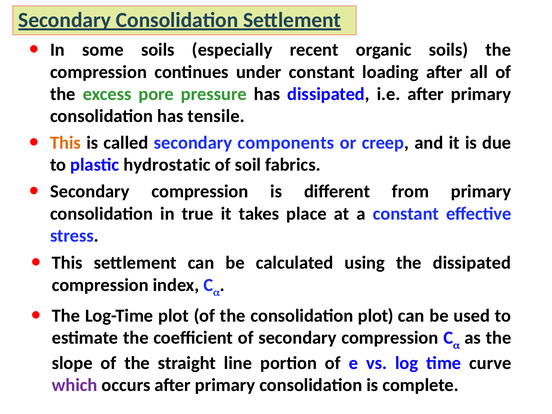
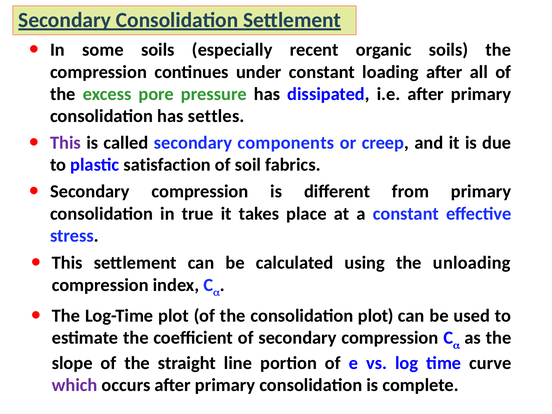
tensile: tensile -> settles
This at (66, 143) colour: orange -> purple
hydrostatic: hydrostatic -> satisfaction
the dissipated: dissipated -> unloading
